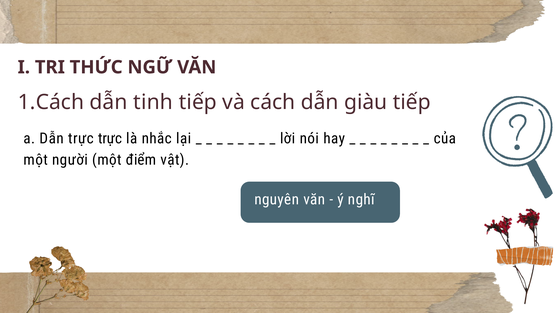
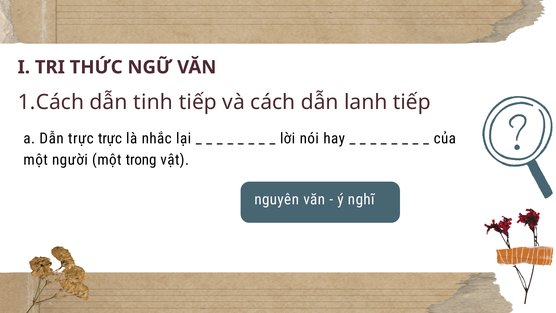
giàu: giàu -> lanh
điểm: điểm -> trong
